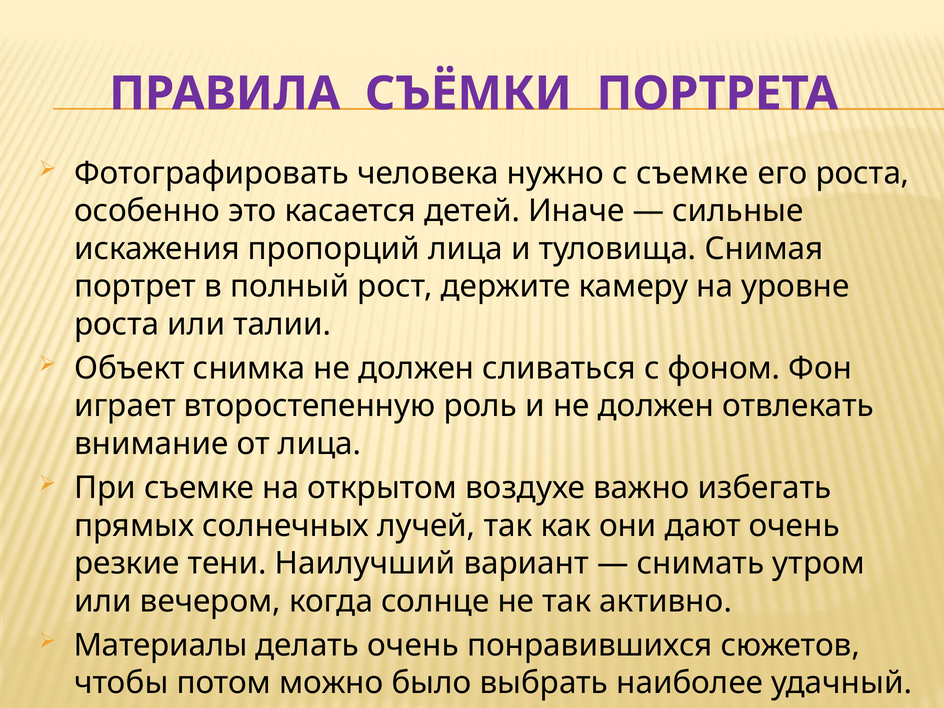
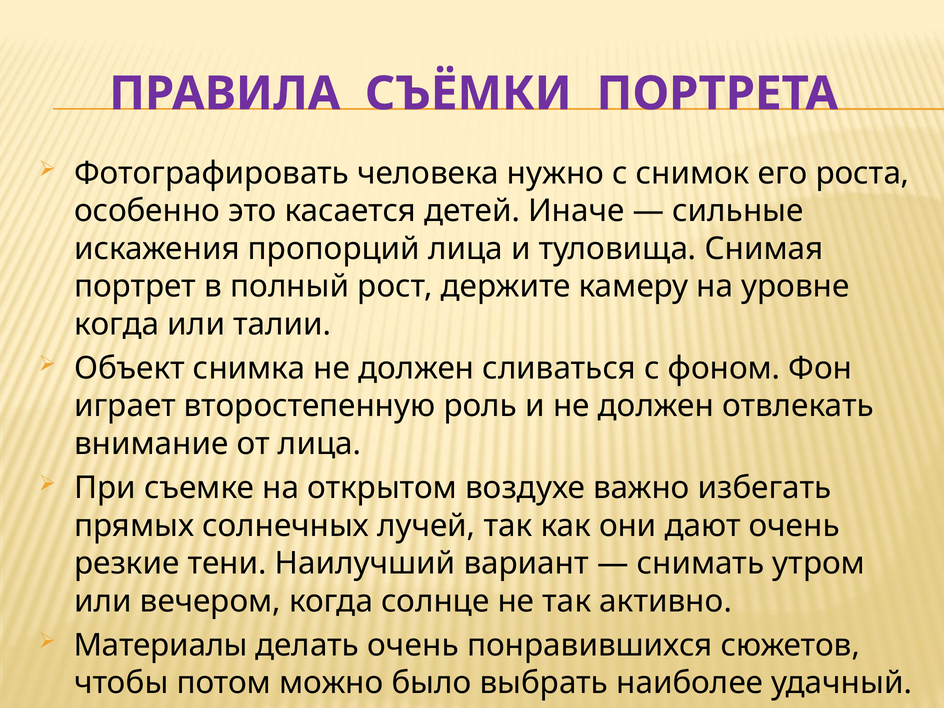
с съемке: съемке -> снимок
роста at (117, 324): роста -> когда
